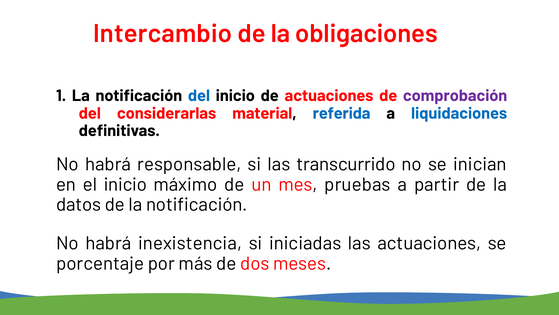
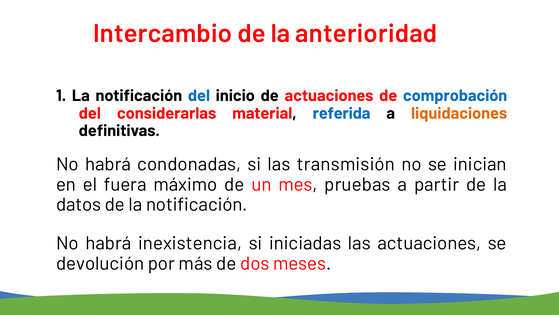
obligaciones: obligaciones -> anterioridad
comprobación colour: purple -> blue
liquidaciones colour: blue -> orange
responsable: responsable -> condonadas
transcurrido: transcurrido -> transmisión
el inicio: inicio -> fuera
porcentaje: porcentaje -> devolución
